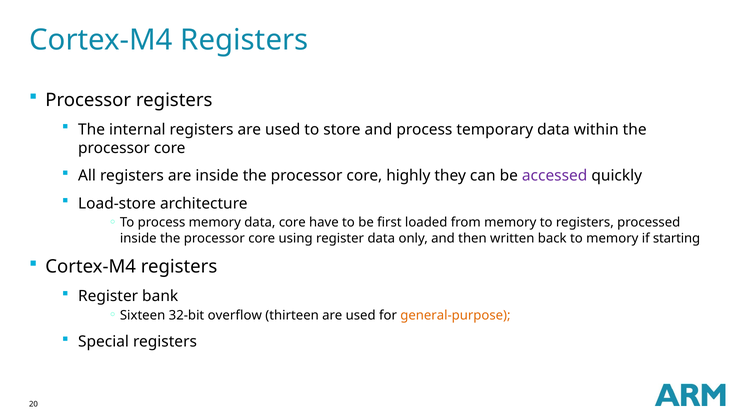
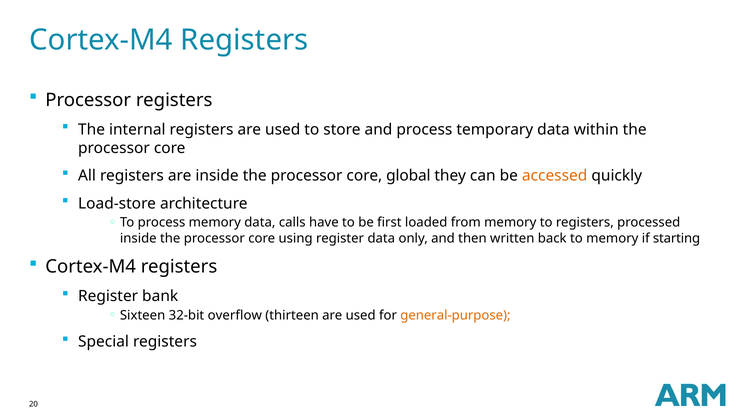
highly: highly -> global
accessed colour: purple -> orange
data core: core -> calls
